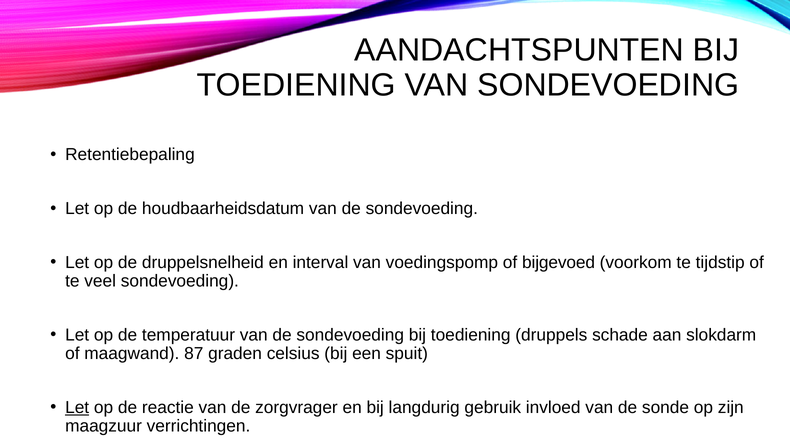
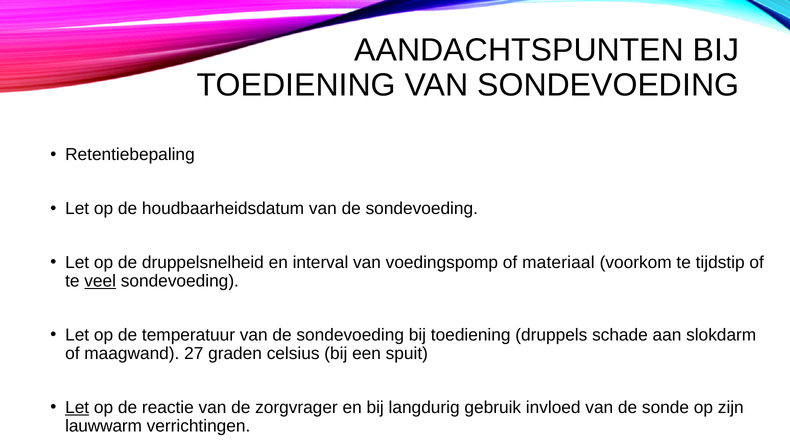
bijgevoed: bijgevoed -> materiaal
veel underline: none -> present
87: 87 -> 27
maagzuur: maagzuur -> lauwwarm
